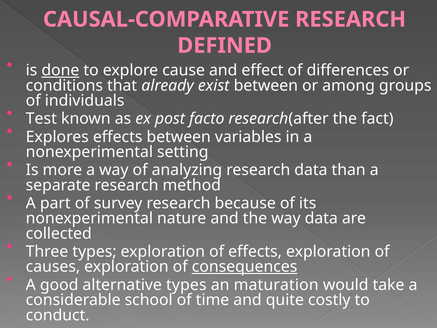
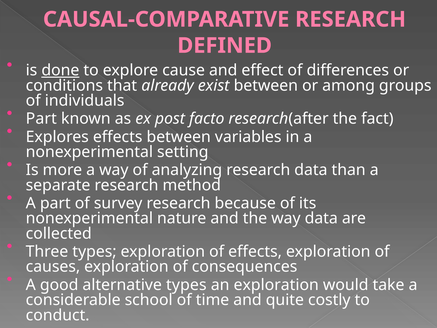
Test at (41, 119): Test -> Part
consequences underline: present -> none
an maturation: maturation -> exploration
